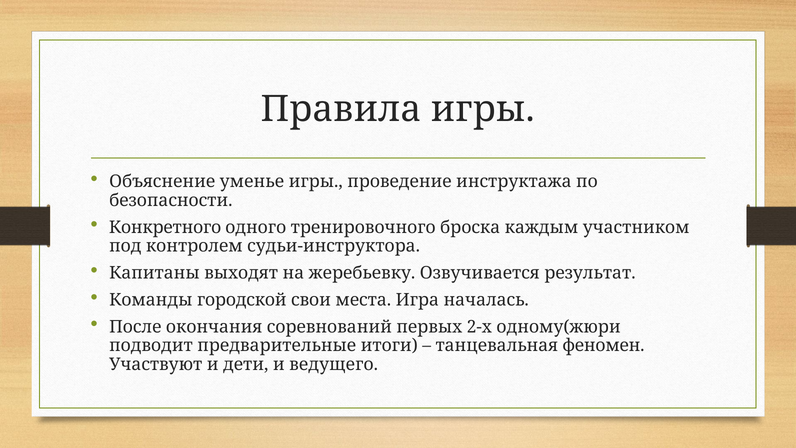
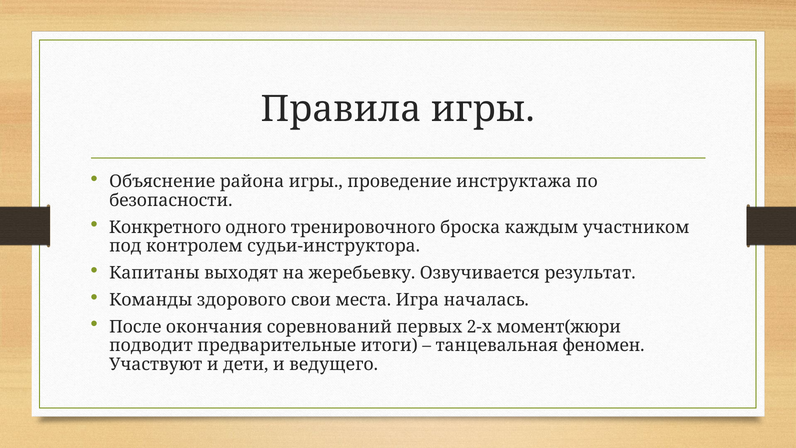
уменье: уменье -> района
городской: городской -> здорового
одному(жюри: одному(жюри -> момент(жюри
